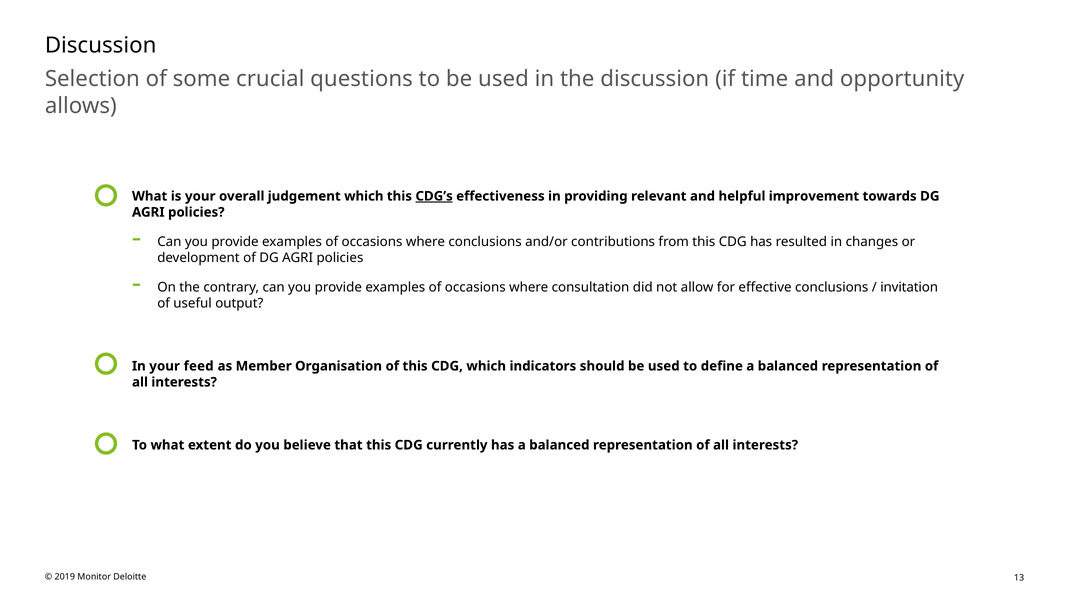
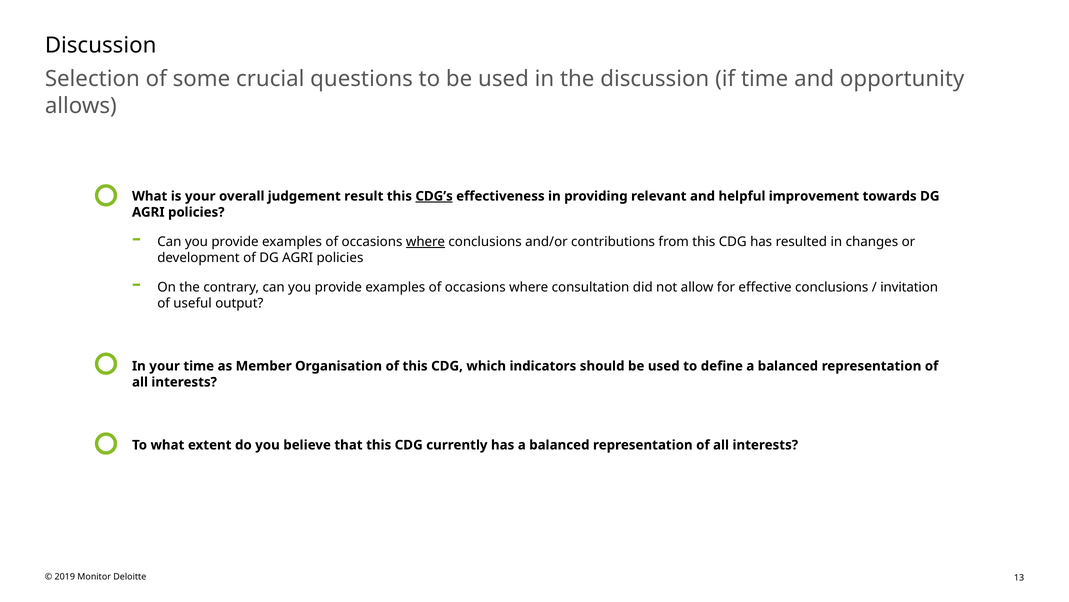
judgement which: which -> result
where at (425, 241) underline: none -> present
your feed: feed -> time
